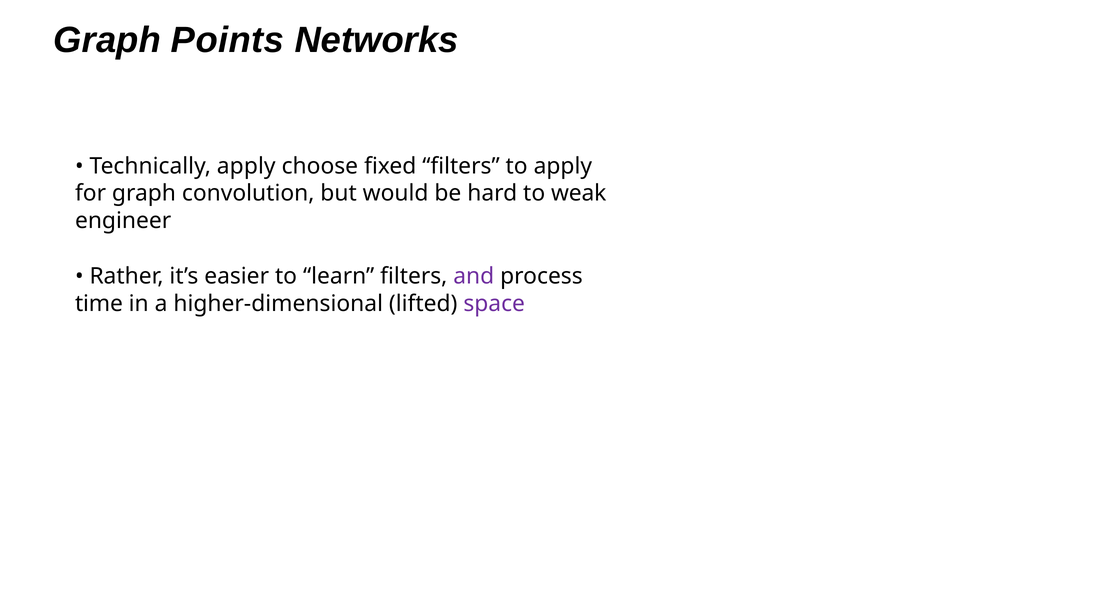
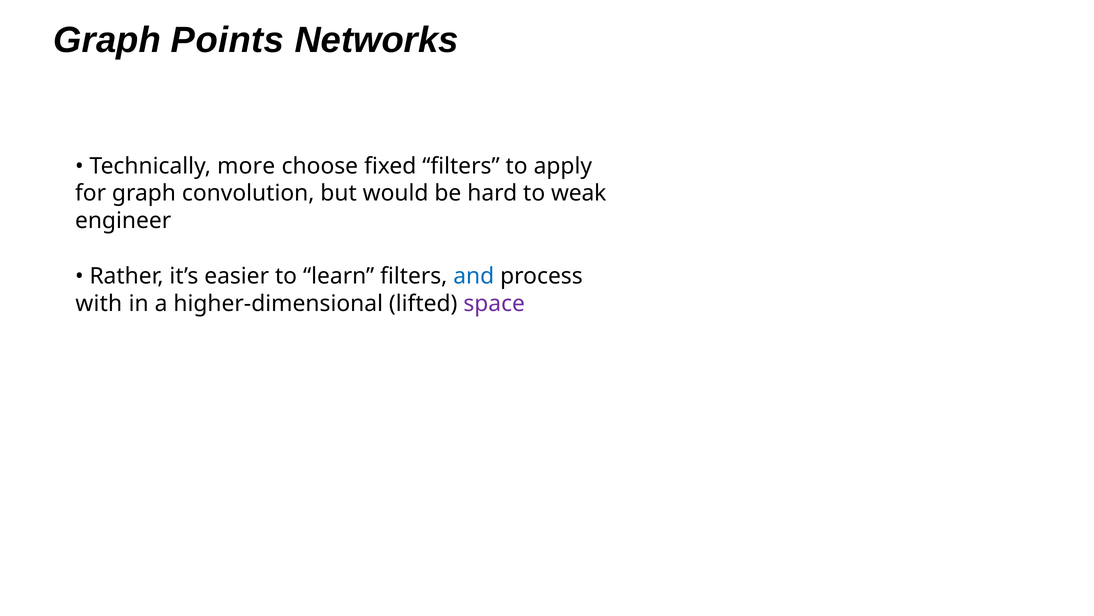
Technically apply: apply -> more
and colour: purple -> blue
time: time -> with
